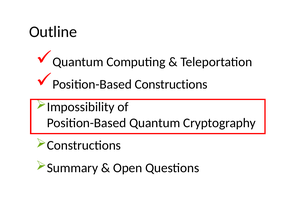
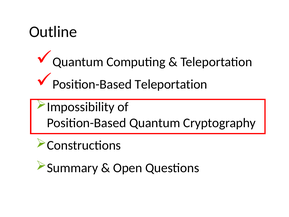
Position-Based Constructions: Constructions -> Teleportation
